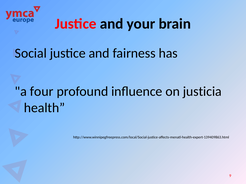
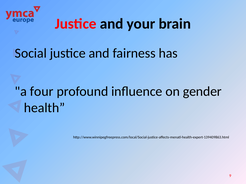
justicia: justicia -> gender
